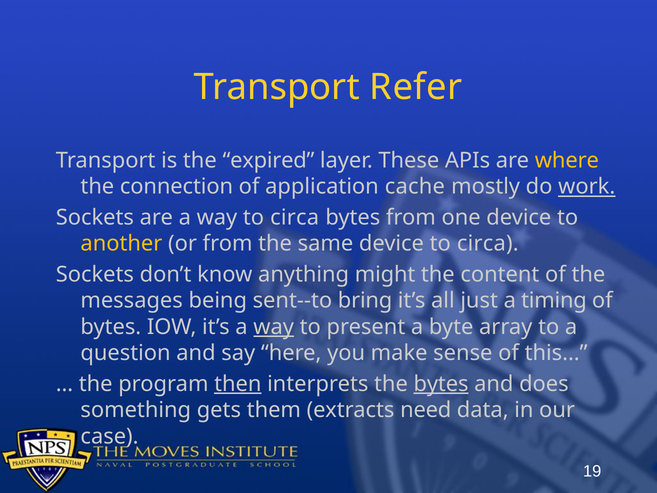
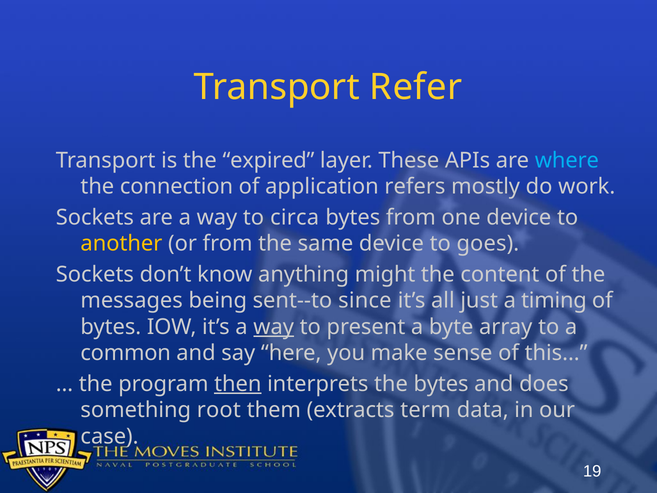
where colour: yellow -> light blue
cache: cache -> refers
work underline: present -> none
device to circa: circa -> goes
bring: bring -> since
question: question -> common
bytes at (441, 384) underline: present -> none
gets: gets -> root
need: need -> term
